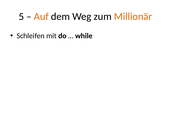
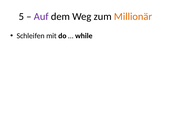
Auf colour: orange -> purple
